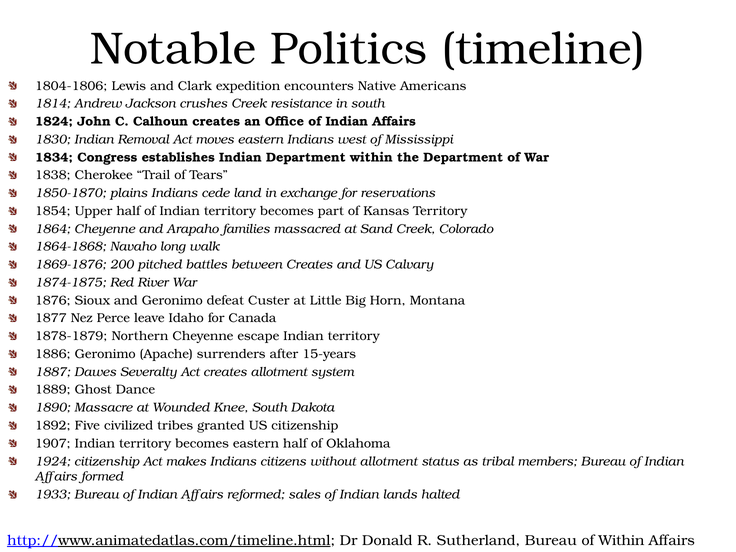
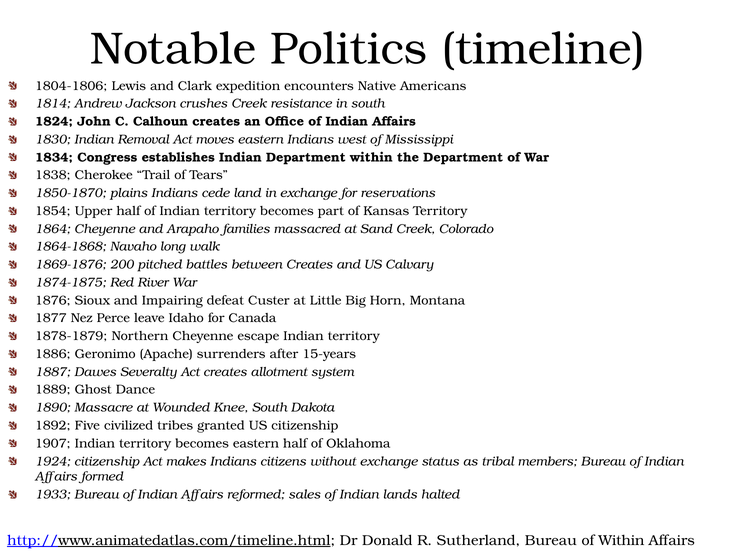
and Geronimo: Geronimo -> Impairing
without allotment: allotment -> exchange
